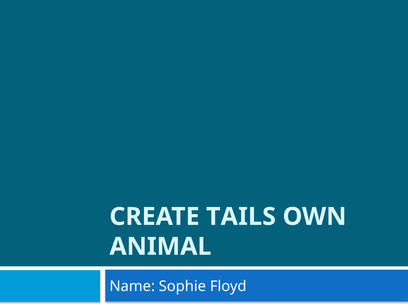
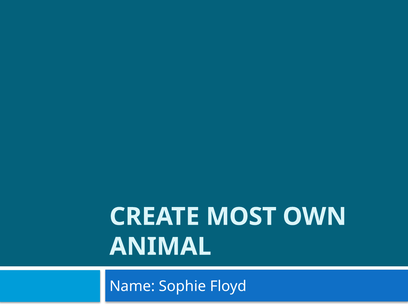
TAILS: TAILS -> MOST
